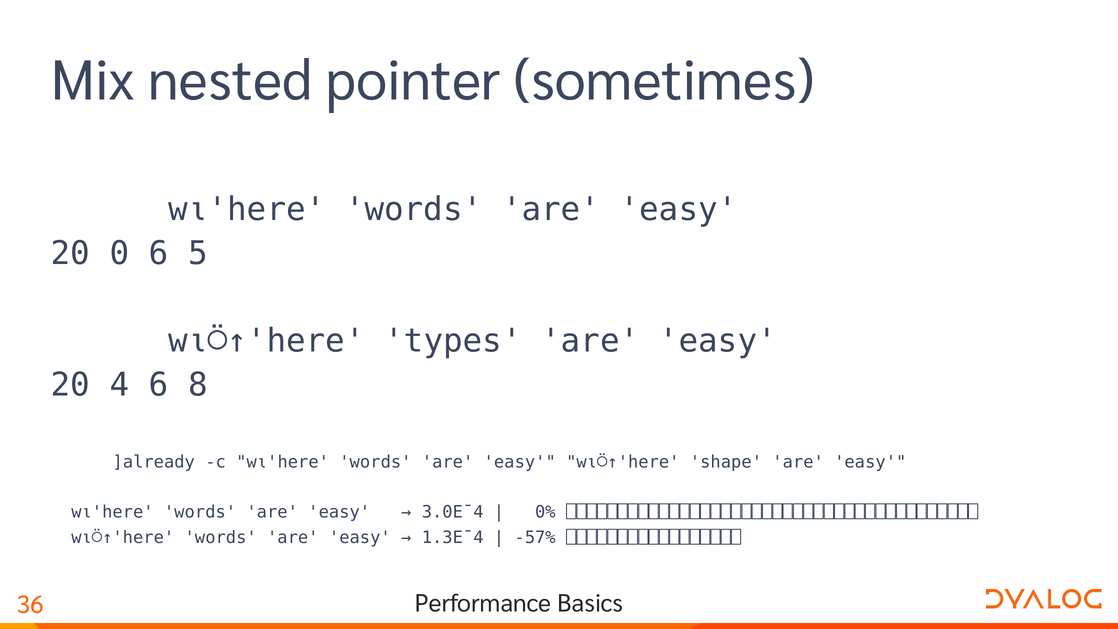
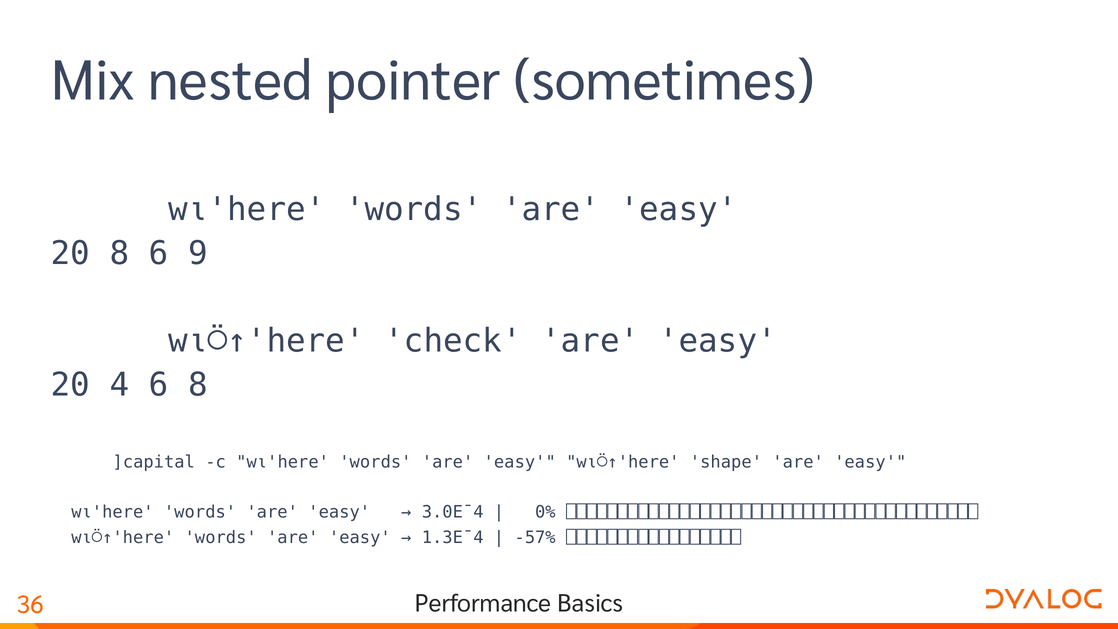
20 0: 0 -> 8
5: 5 -> 9
types: types -> check
]already: ]already -> ]capital
